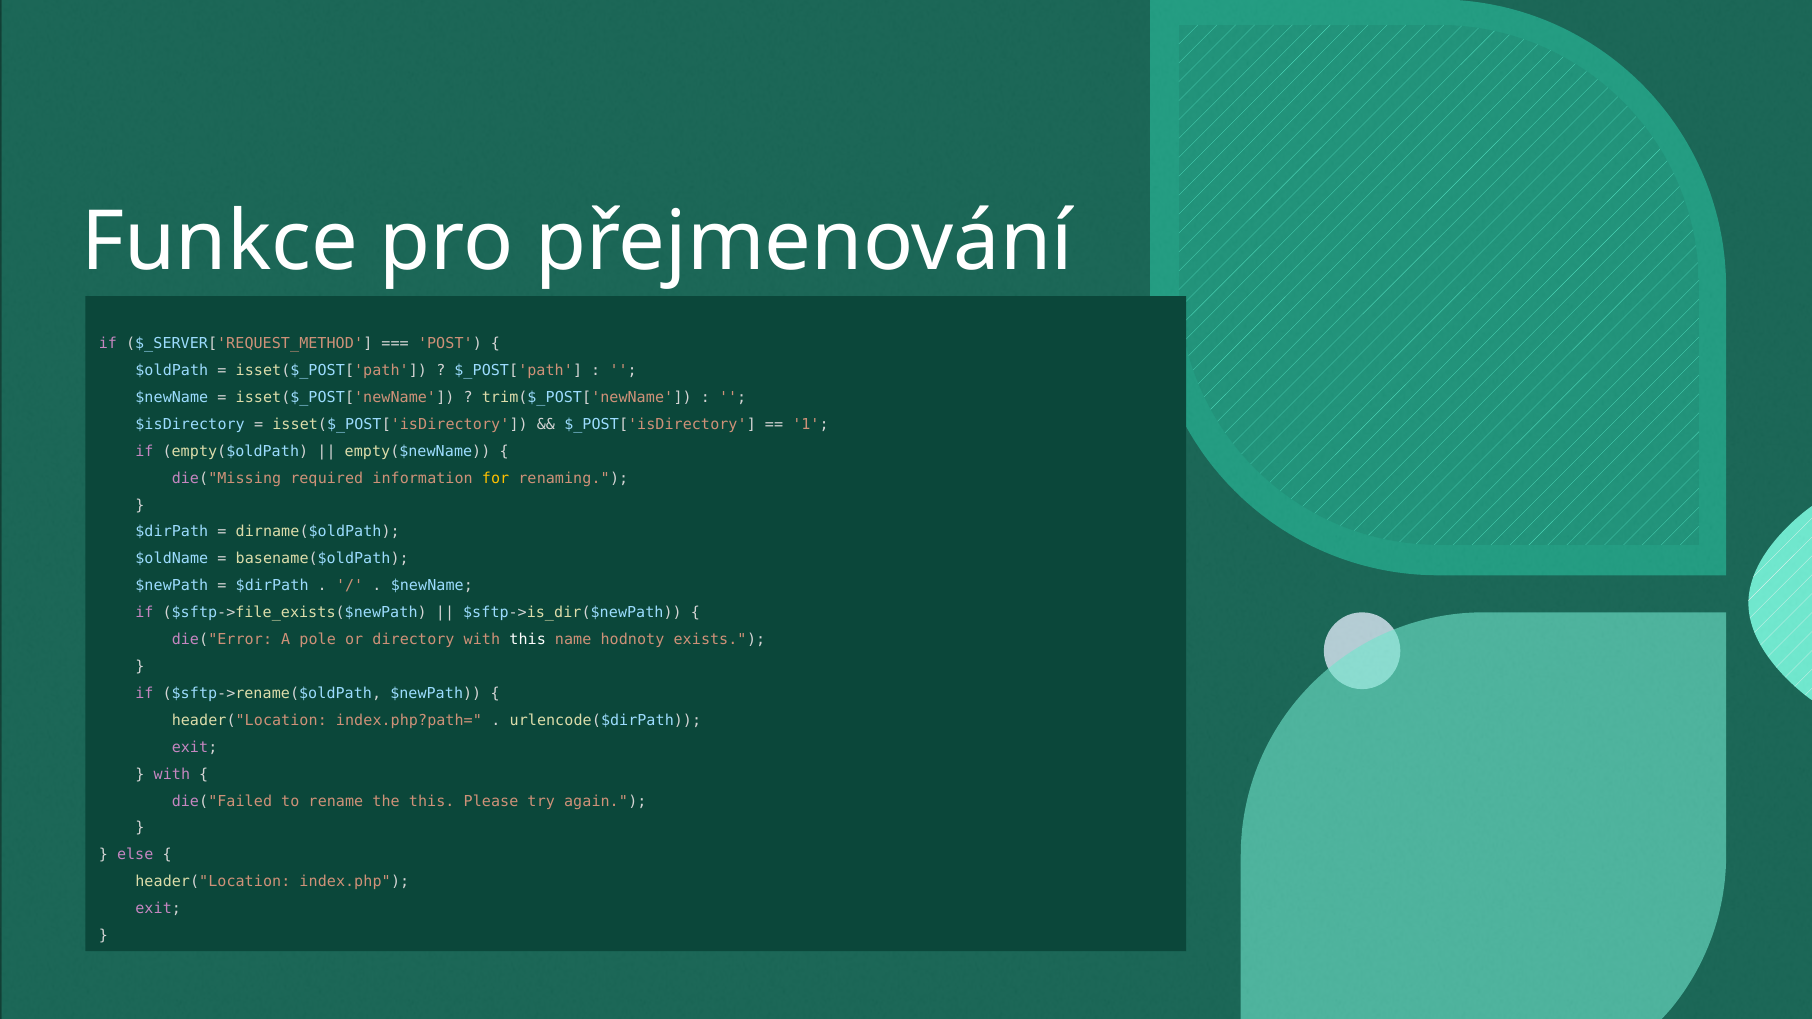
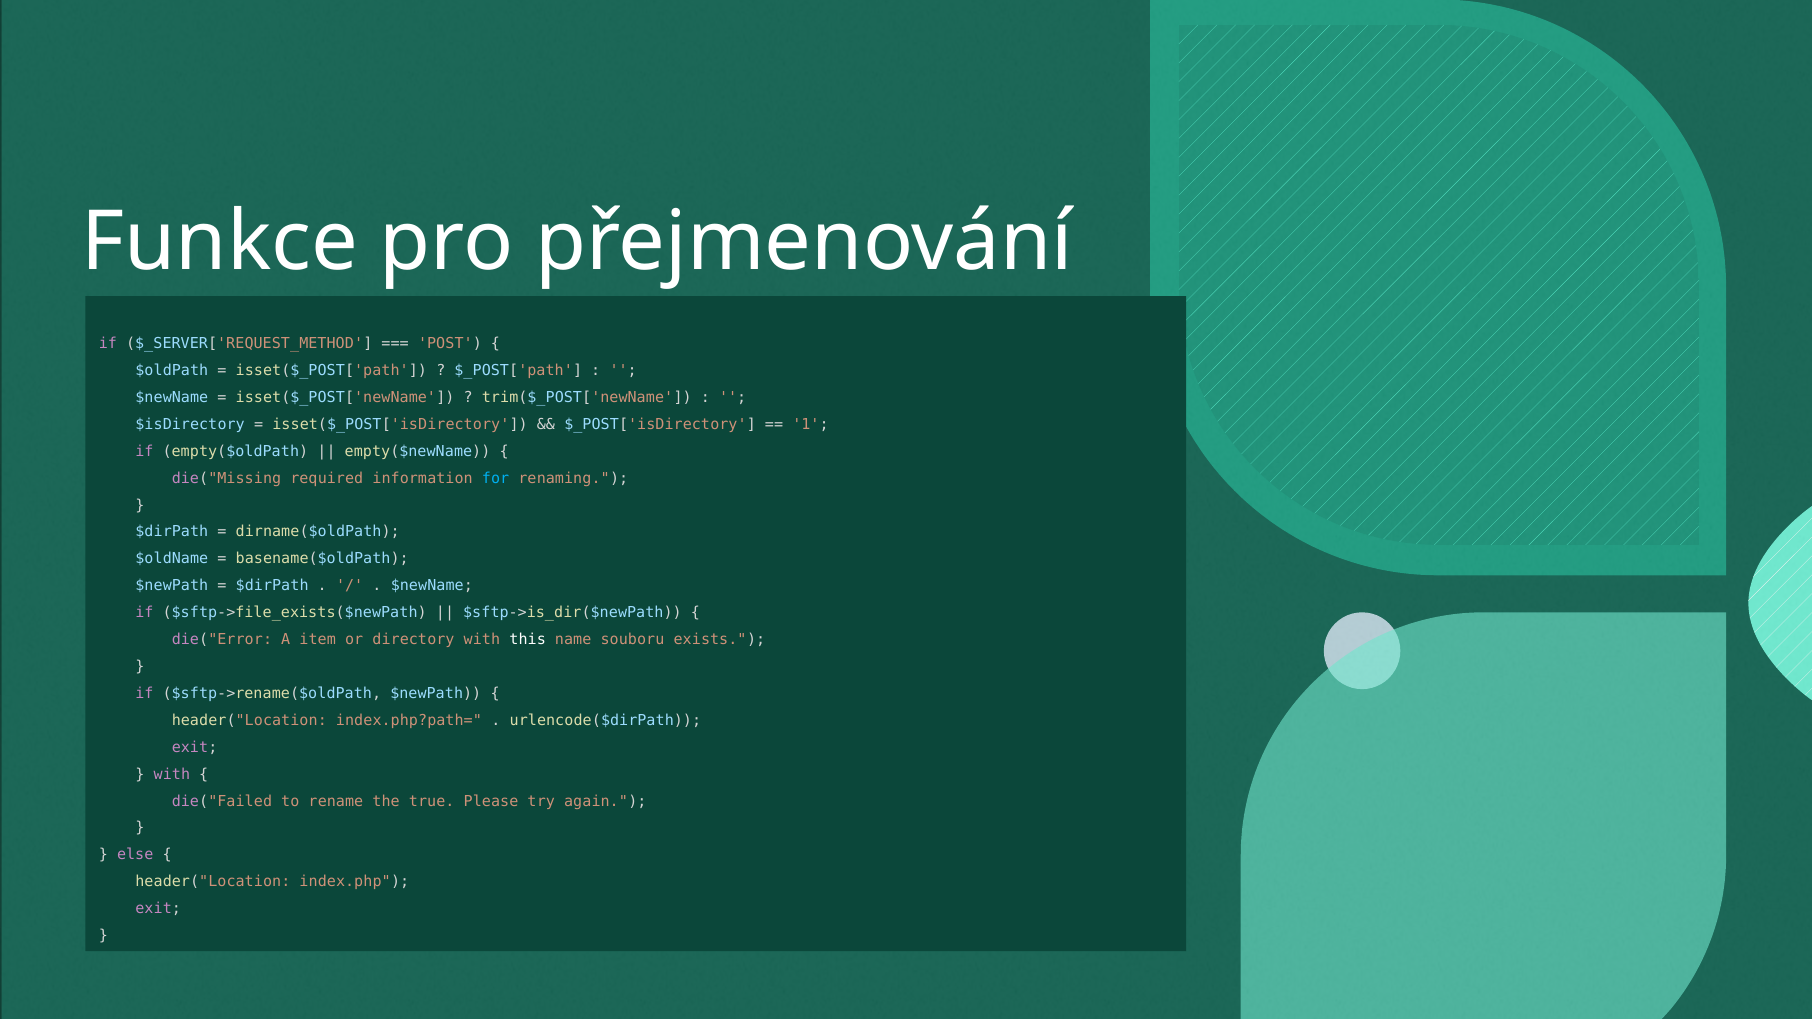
for colour: yellow -> light blue
pole: pole -> item
hodnoty: hodnoty -> souboru
the this: this -> true
